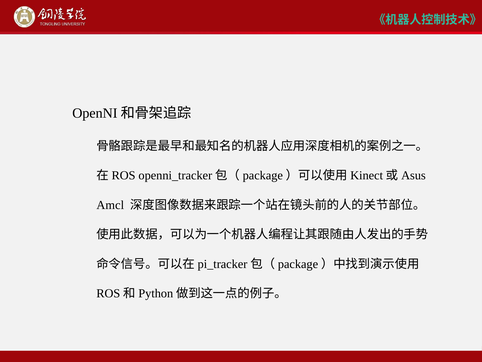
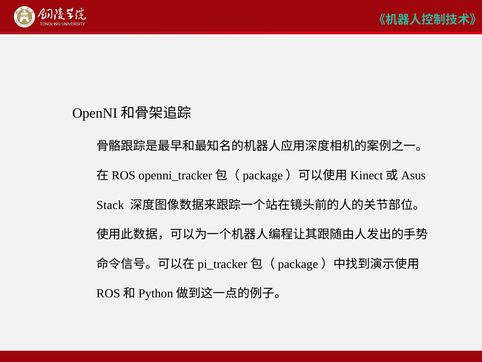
Amcl: Amcl -> Stack
